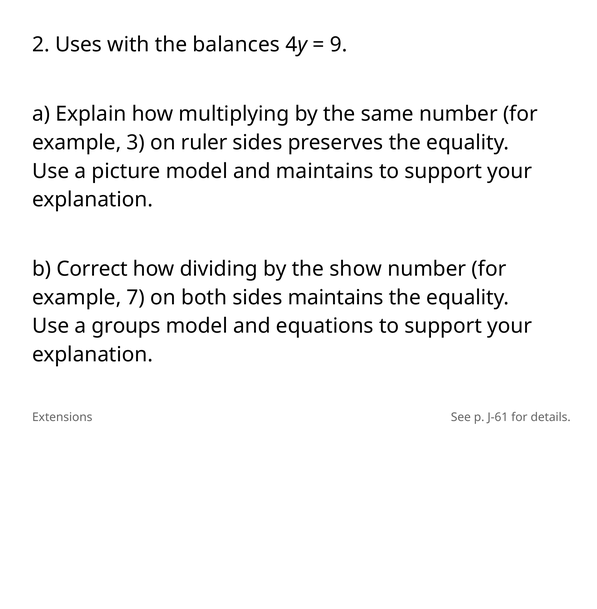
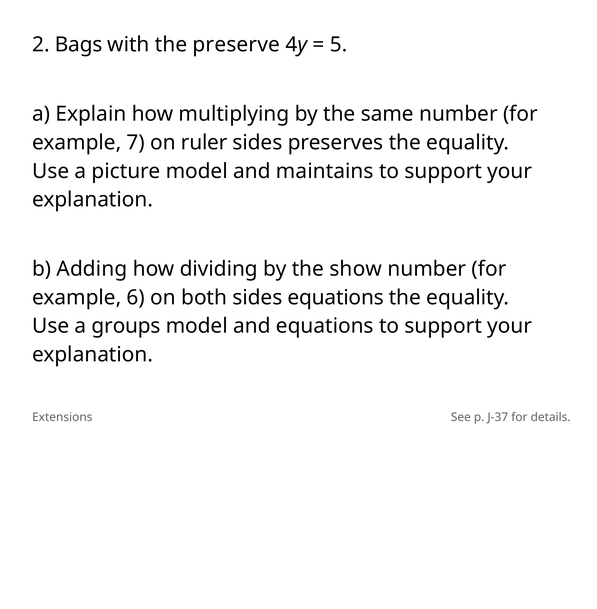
Uses: Uses -> Bags
balances: balances -> preserve
9: 9 -> 5
3: 3 -> 7
Correct: Correct -> Adding
7: 7 -> 6
sides maintains: maintains -> equations
J-61: J-61 -> J-37
